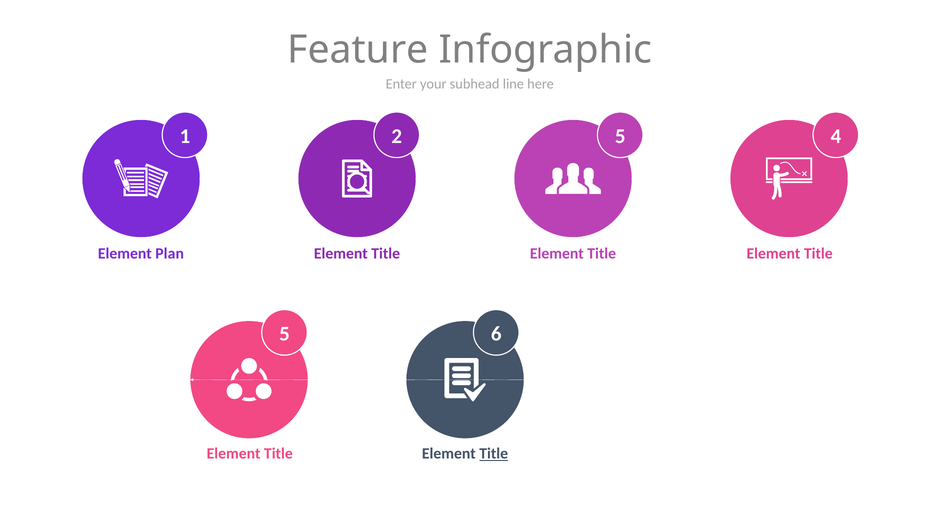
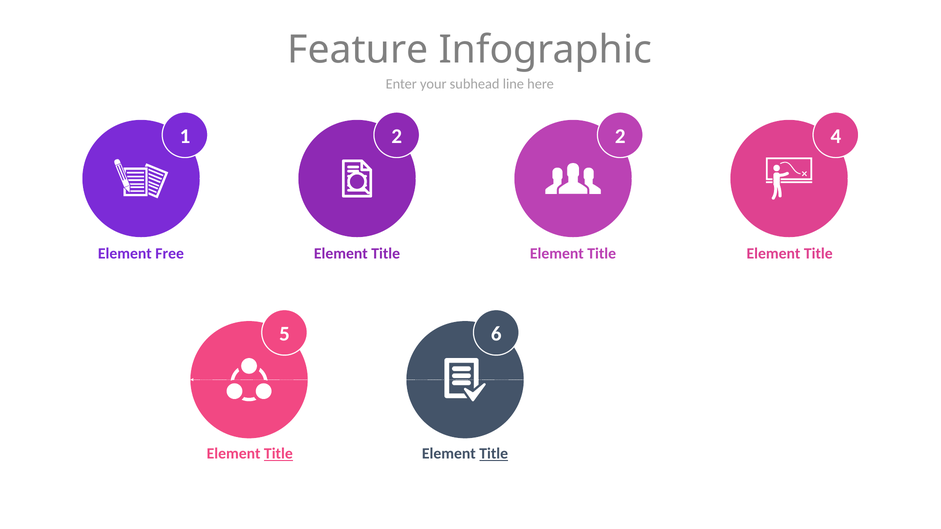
1 5: 5 -> 2
Plan: Plan -> Free
Title at (278, 454) underline: none -> present
